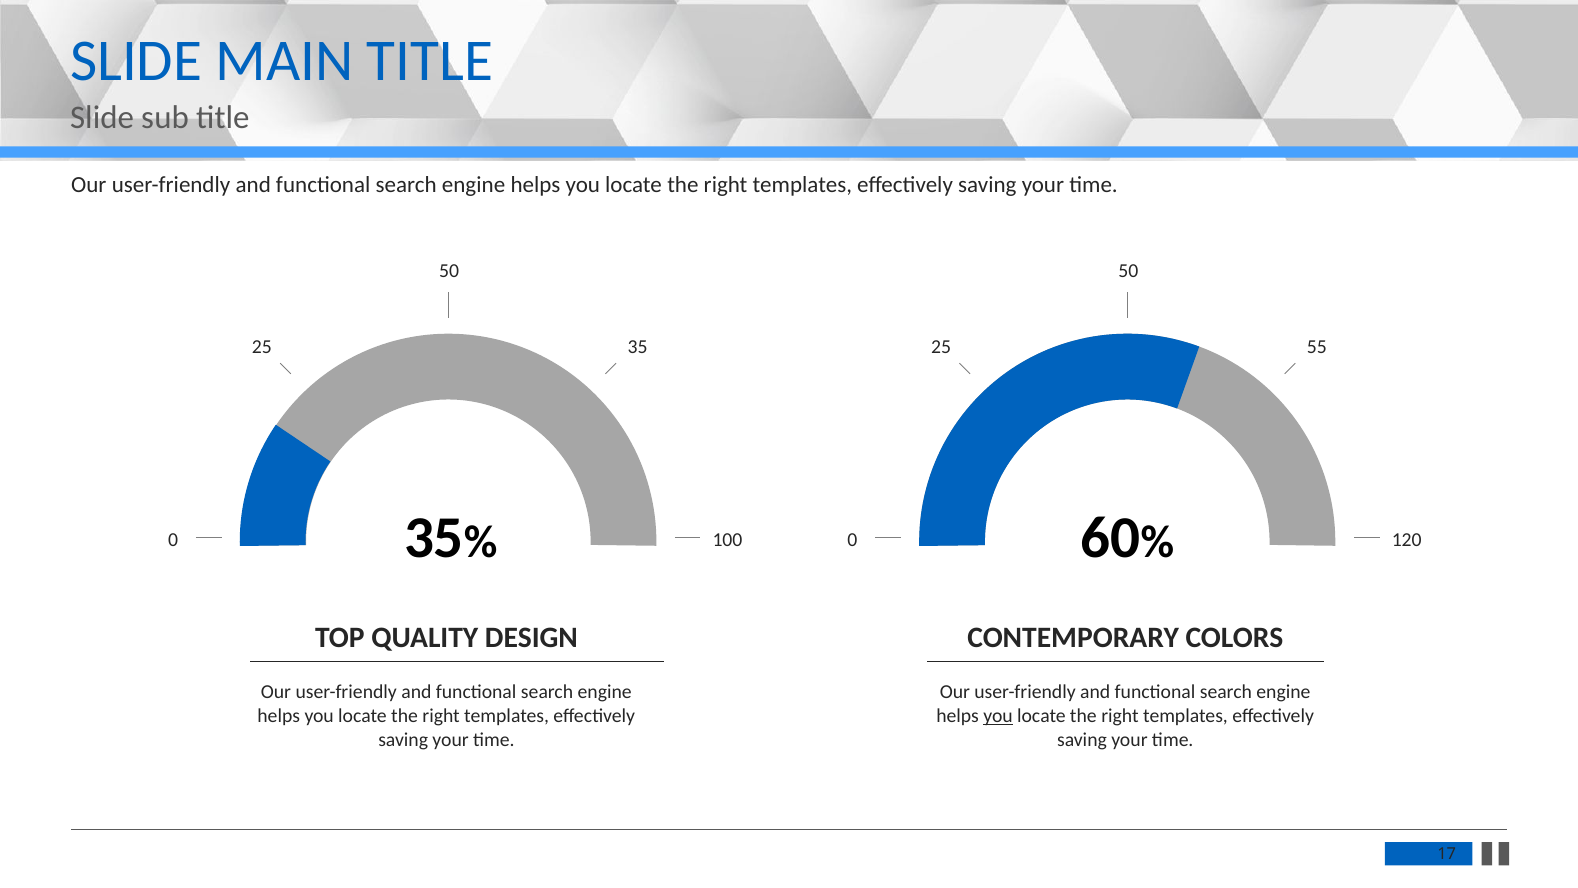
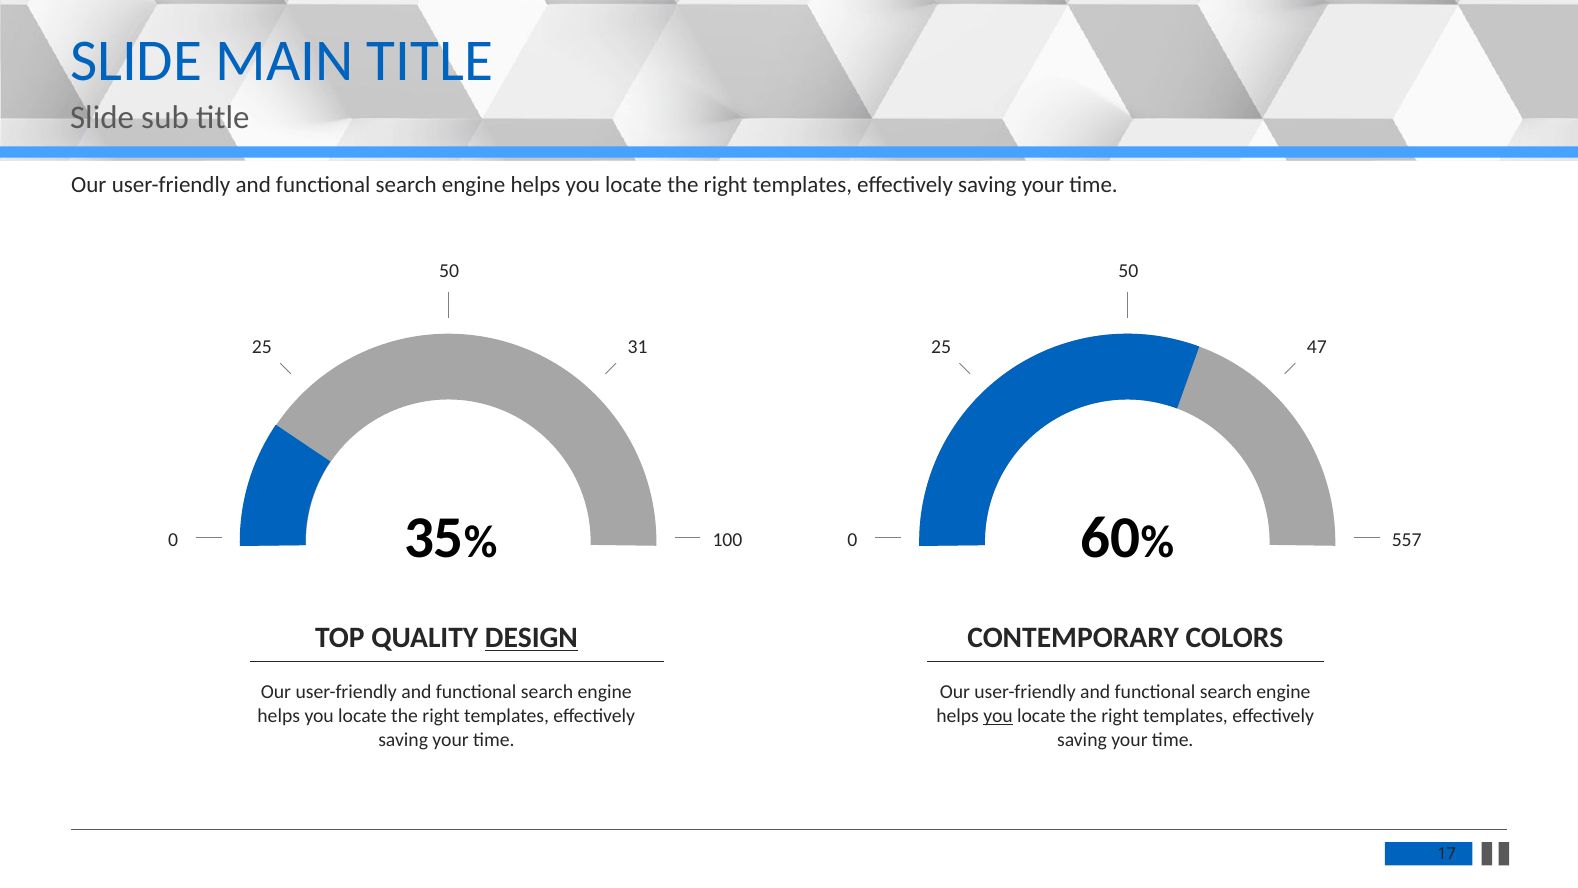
25 35: 35 -> 31
55: 55 -> 47
120: 120 -> 557
DESIGN underline: none -> present
